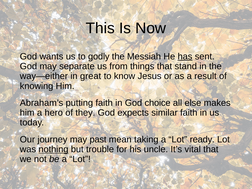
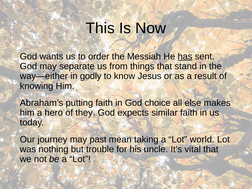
godly: godly -> order
great: great -> godly
ready: ready -> world
nothing underline: present -> none
